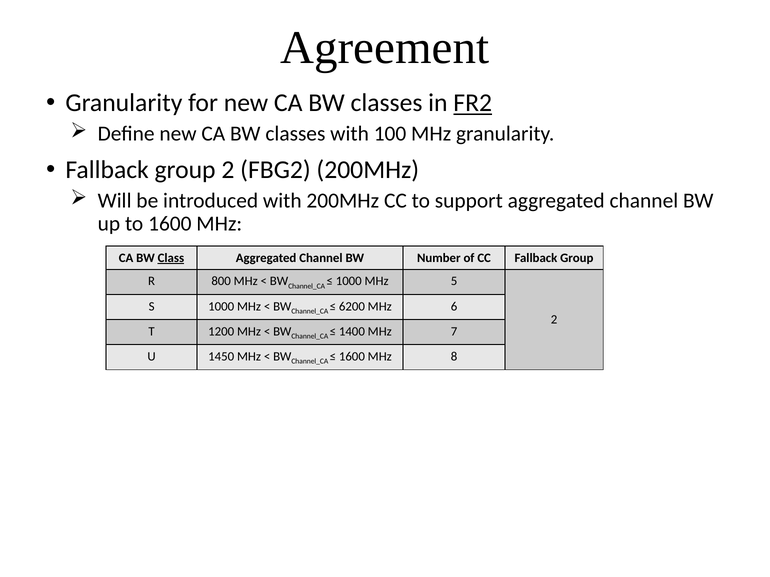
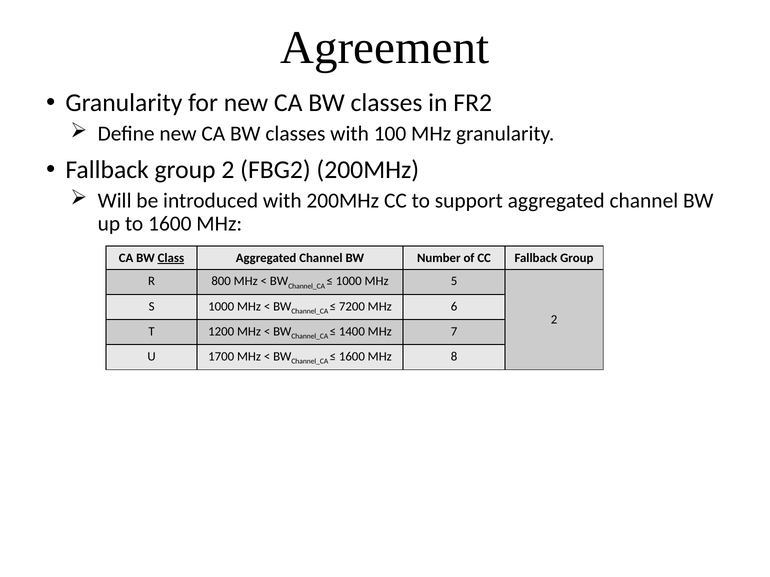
FR2 underline: present -> none
6200: 6200 -> 7200
1450: 1450 -> 1700
